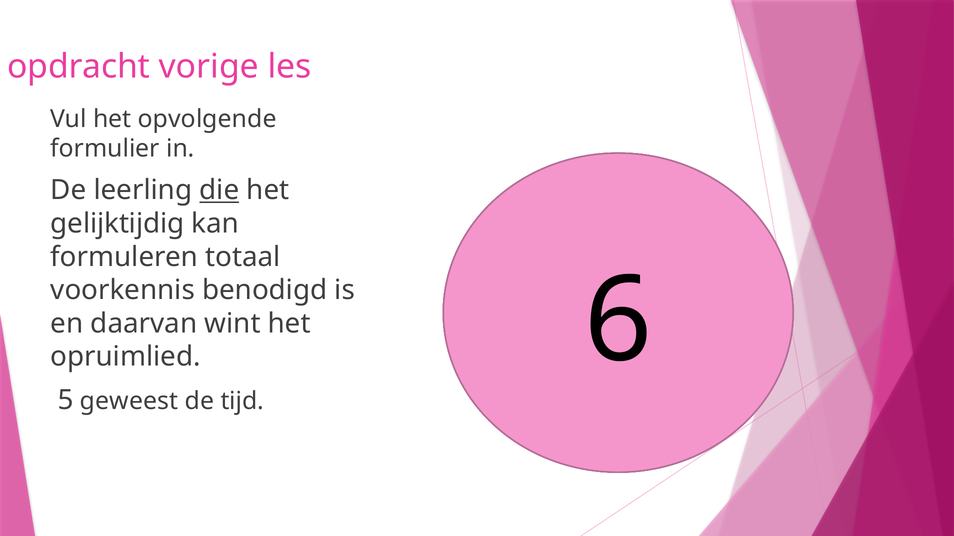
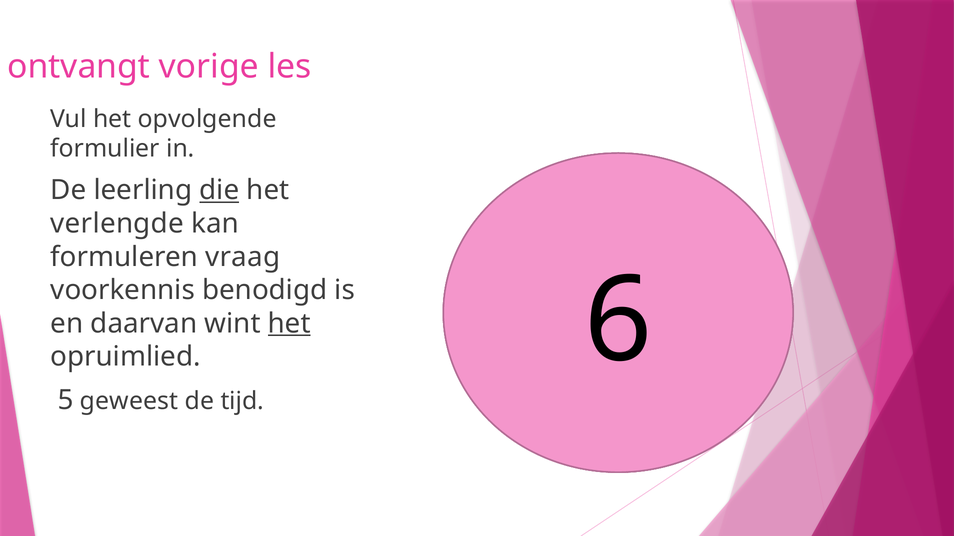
opdracht: opdracht -> ontvangt
gelijktijdig: gelijktijdig -> verlengde
totaal: totaal -> vraag
het at (289, 324) underline: none -> present
